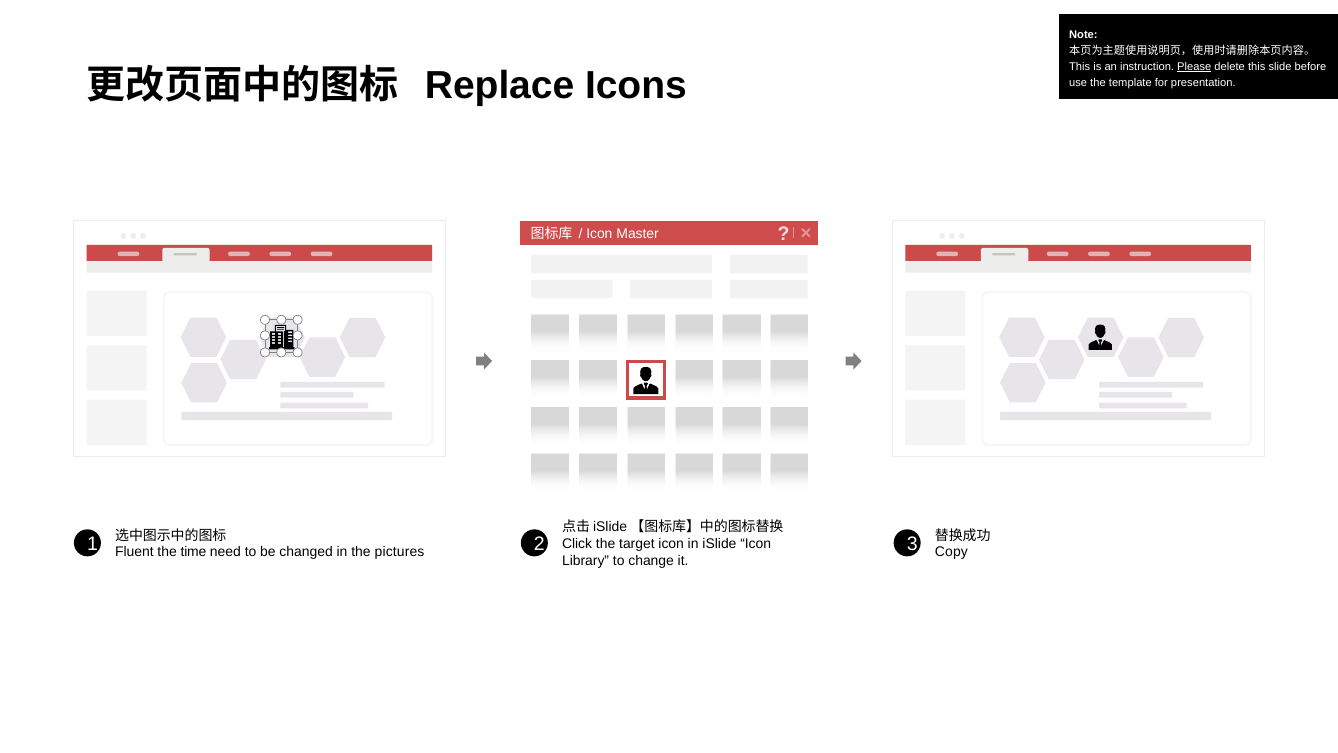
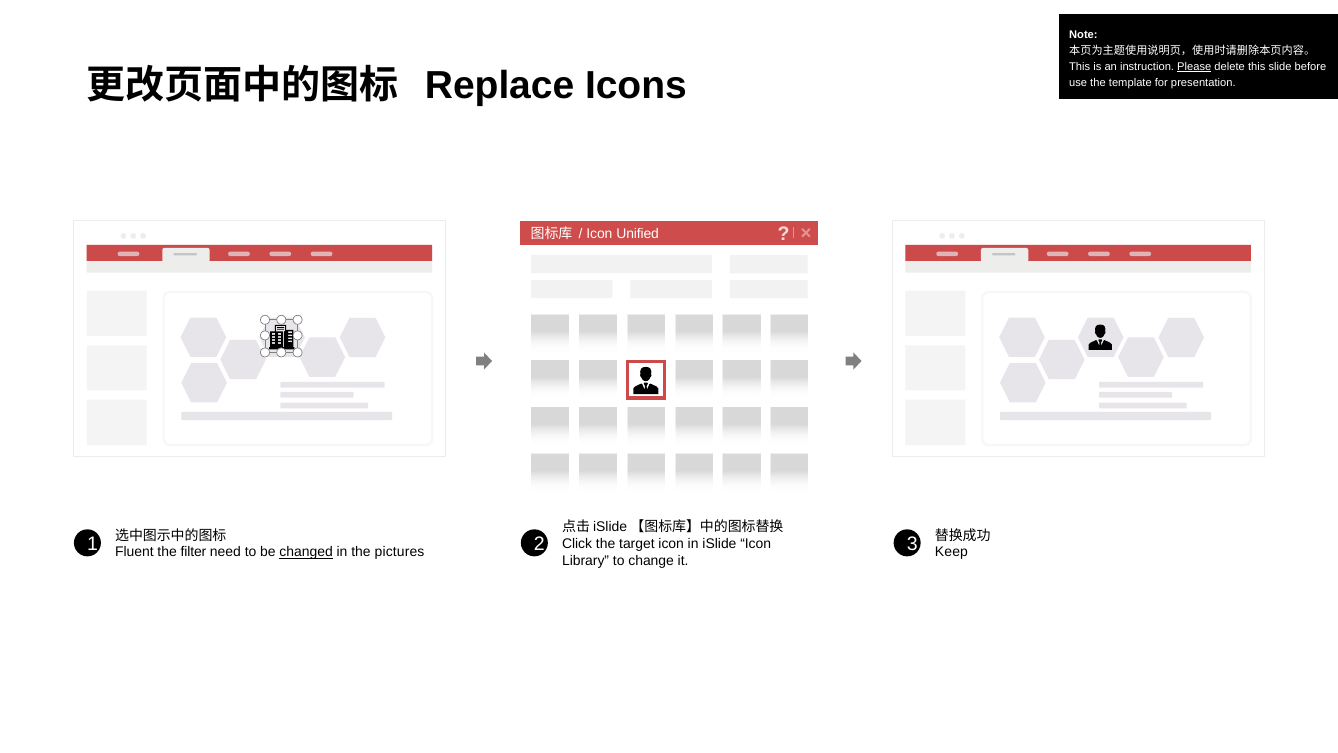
Master: Master -> Unified
time: time -> filter
changed underline: none -> present
Copy: Copy -> Keep
